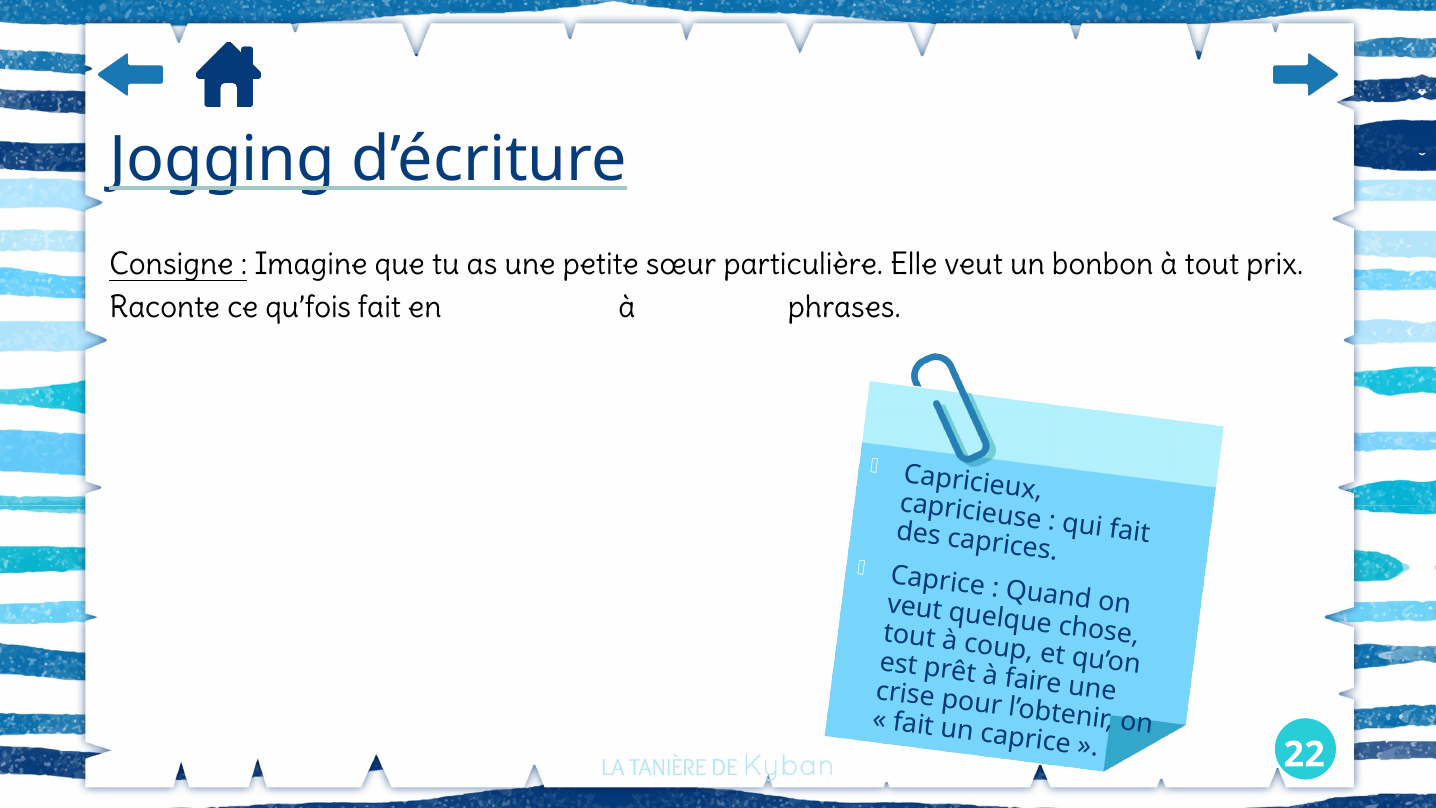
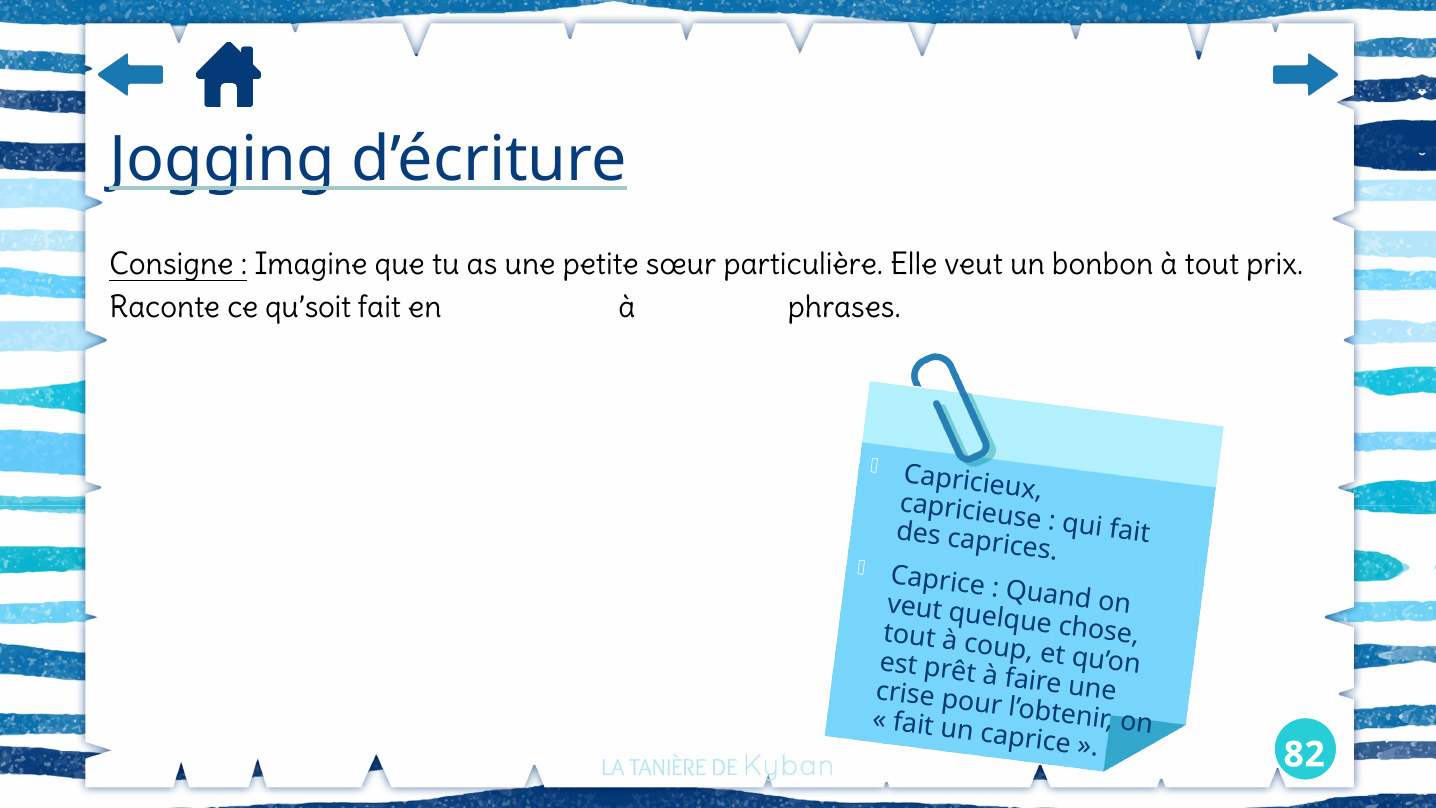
qu’fois: qu’fois -> qu’soit
22: 22 -> 82
